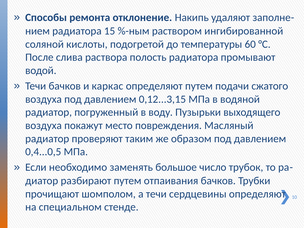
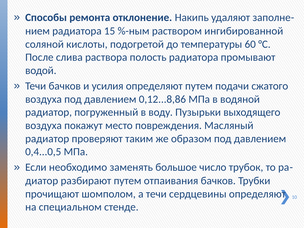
каркас: каркас -> усилия
0,12...3,15: 0,12...3,15 -> 0,12...8,86
